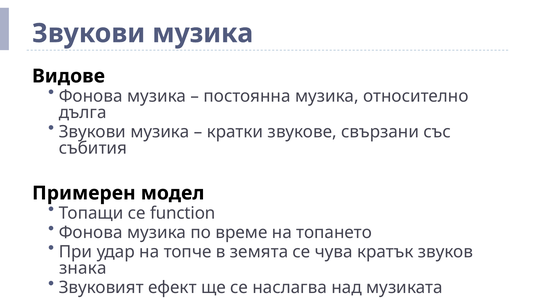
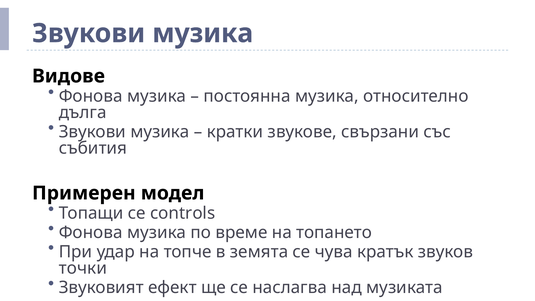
function: function -> controls
знака: знака -> точки
